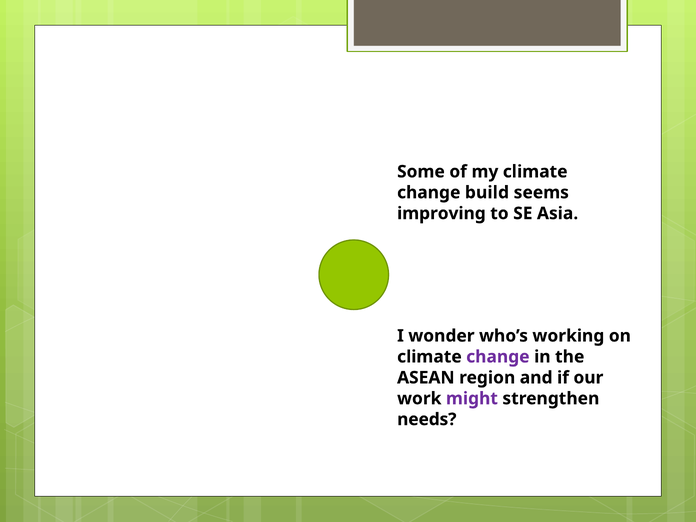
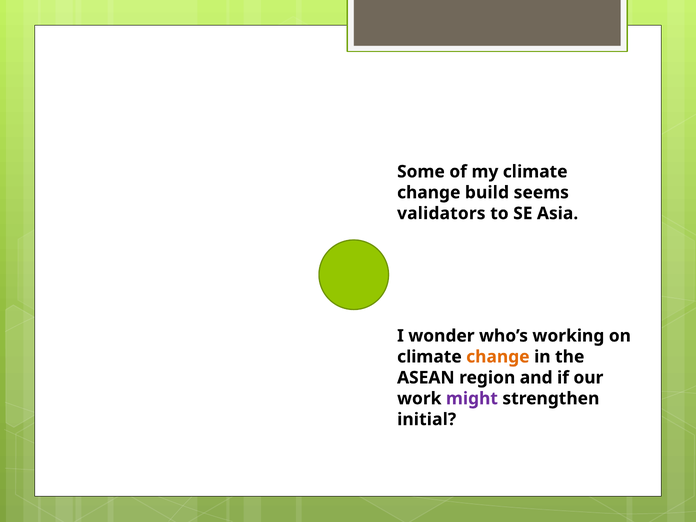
improving: improving -> validators
change at (498, 357) colour: purple -> orange
needs: needs -> initial
